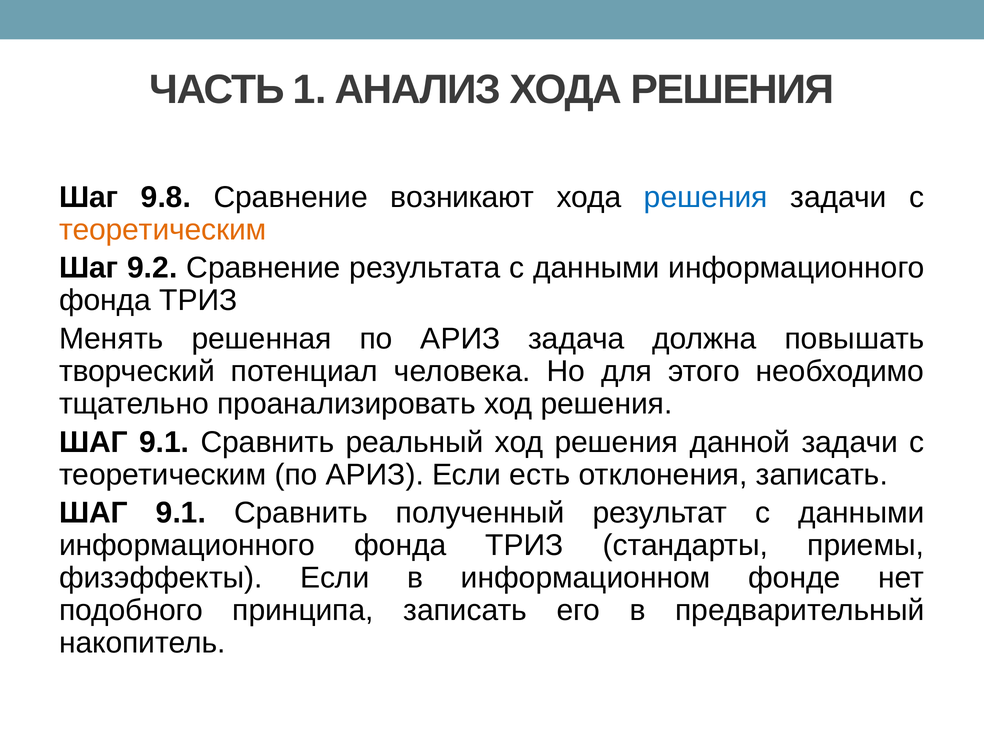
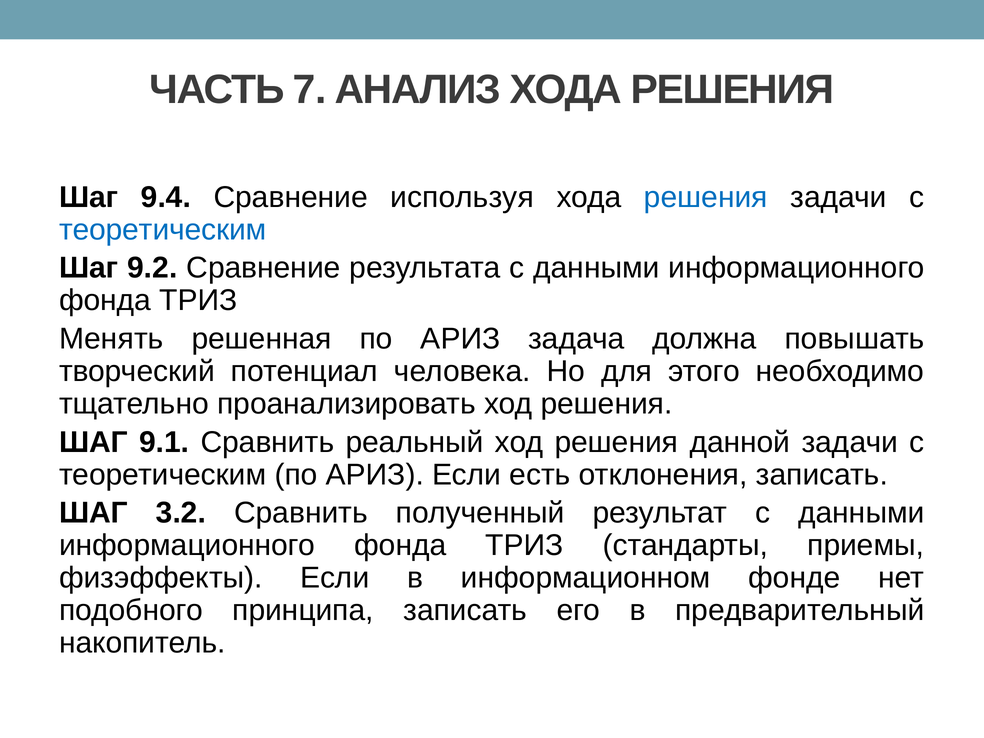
1: 1 -> 7
9.8: 9.8 -> 9.4
возникают: возникают -> используя
теоретическим at (163, 230) colour: orange -> blue
9.1 at (181, 513): 9.1 -> 3.2
